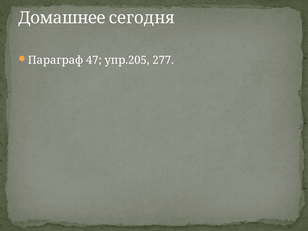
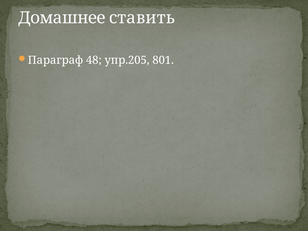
сегодня: сегодня -> ставить
47: 47 -> 48
277: 277 -> 801
